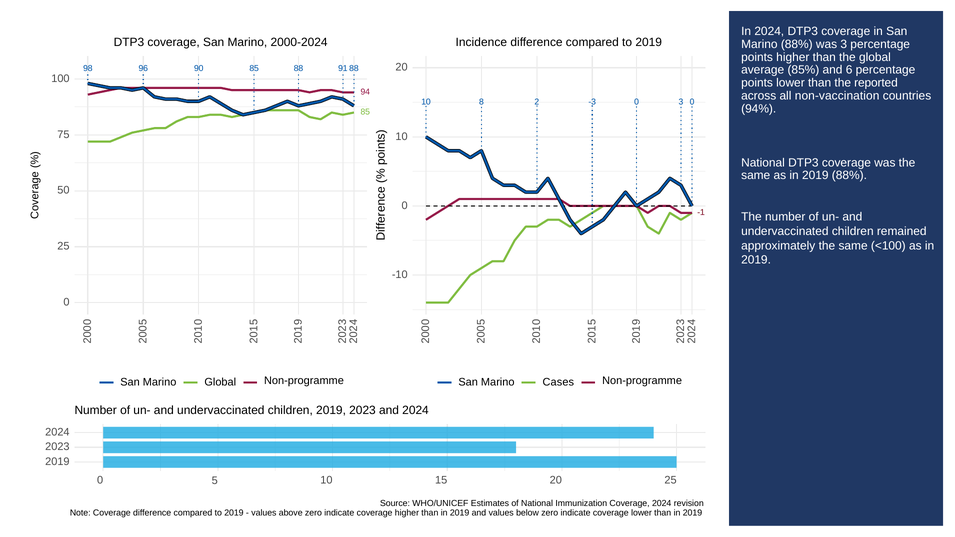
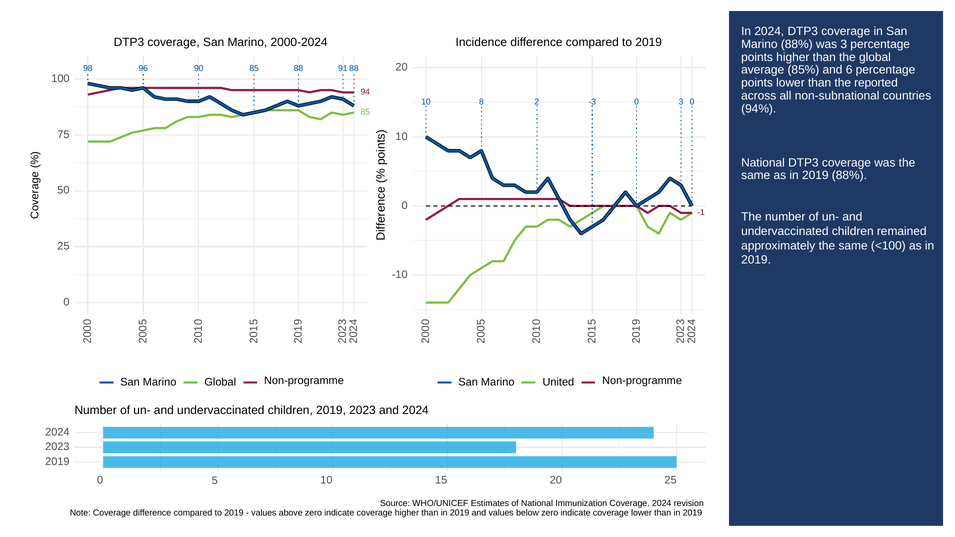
non-vaccination: non-vaccination -> non-subnational
Cases: Cases -> United
